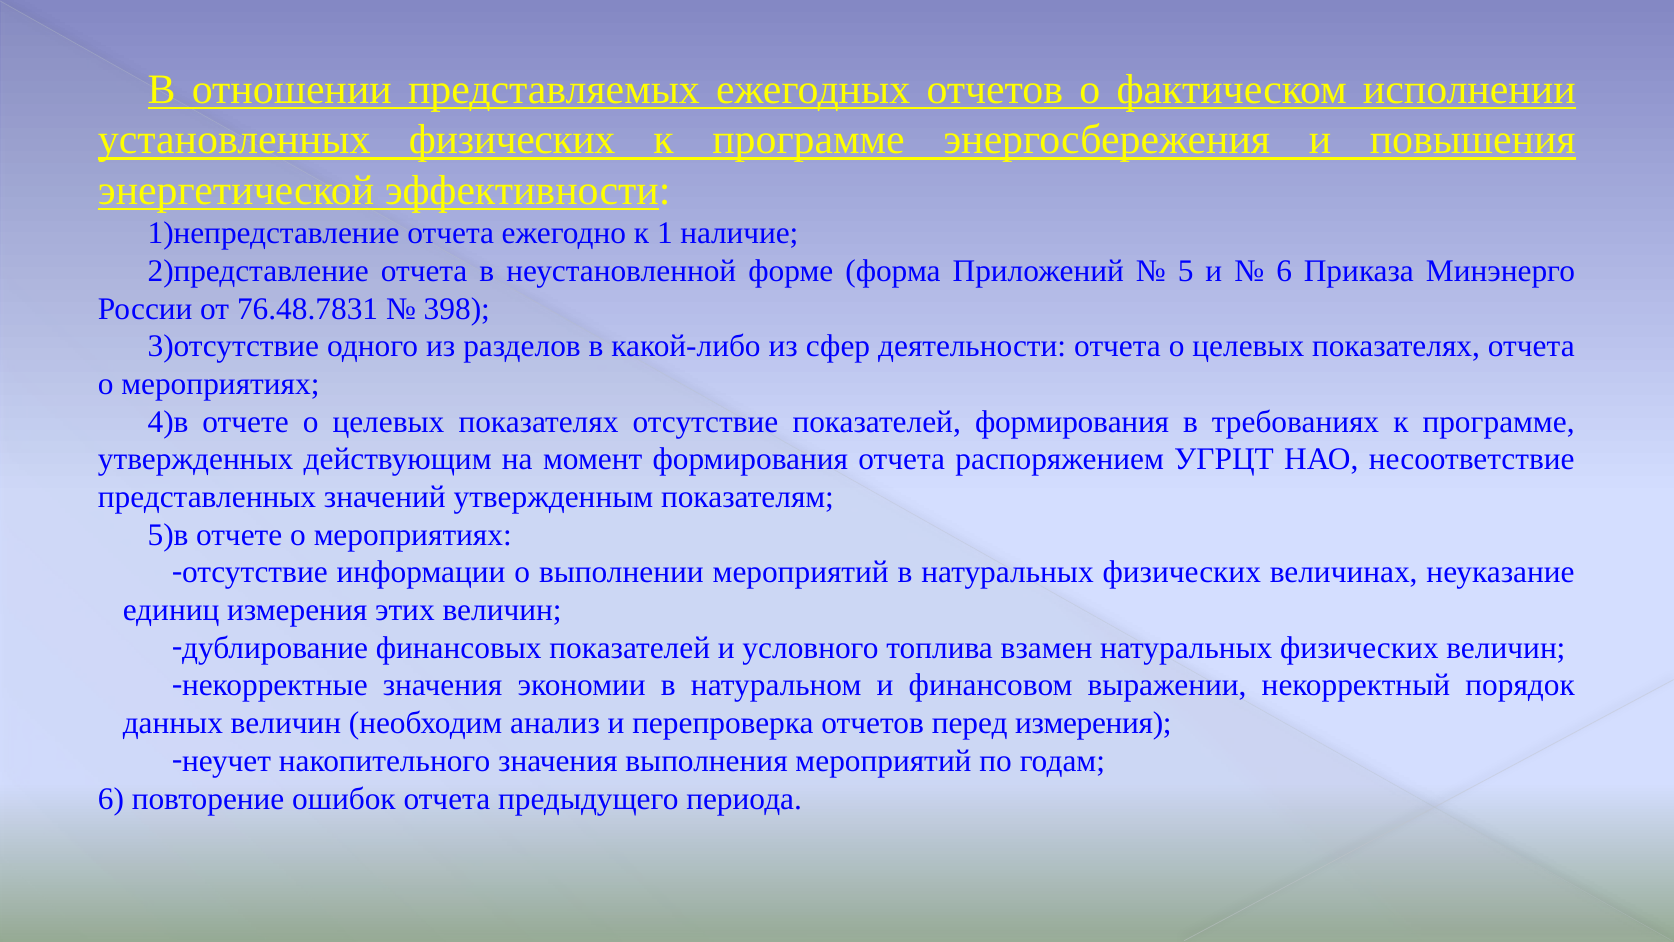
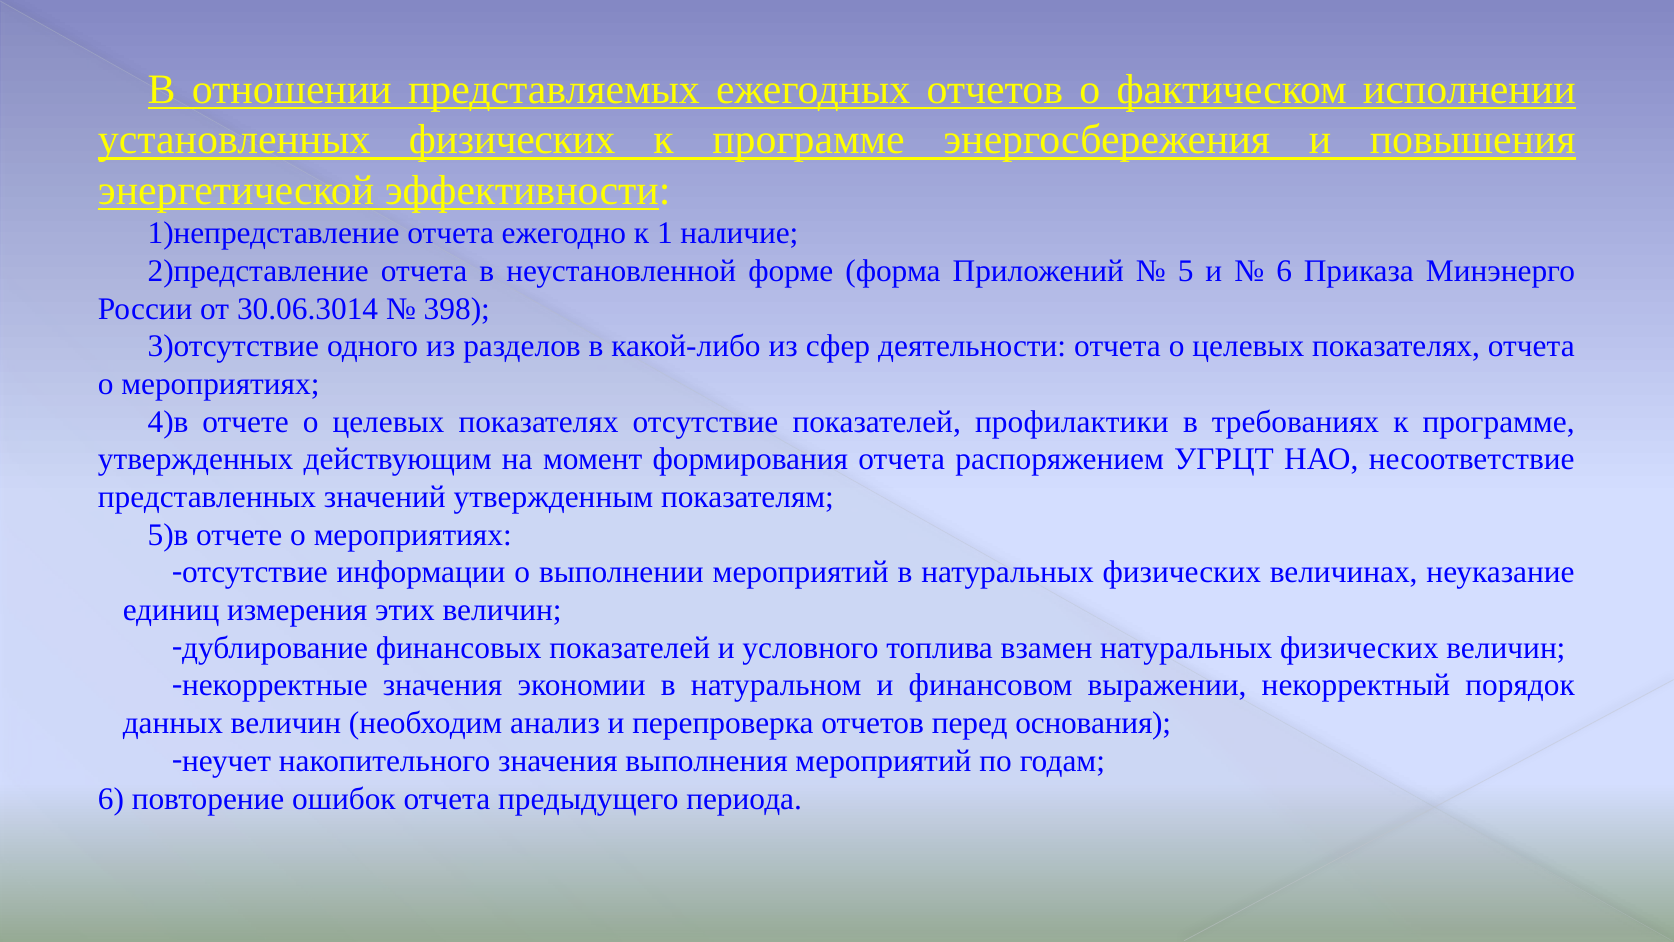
76.48.7831: 76.48.7831 -> 30.06.3014
показателей формирования: формирования -> профилактики
перед измерения: измерения -> основания
